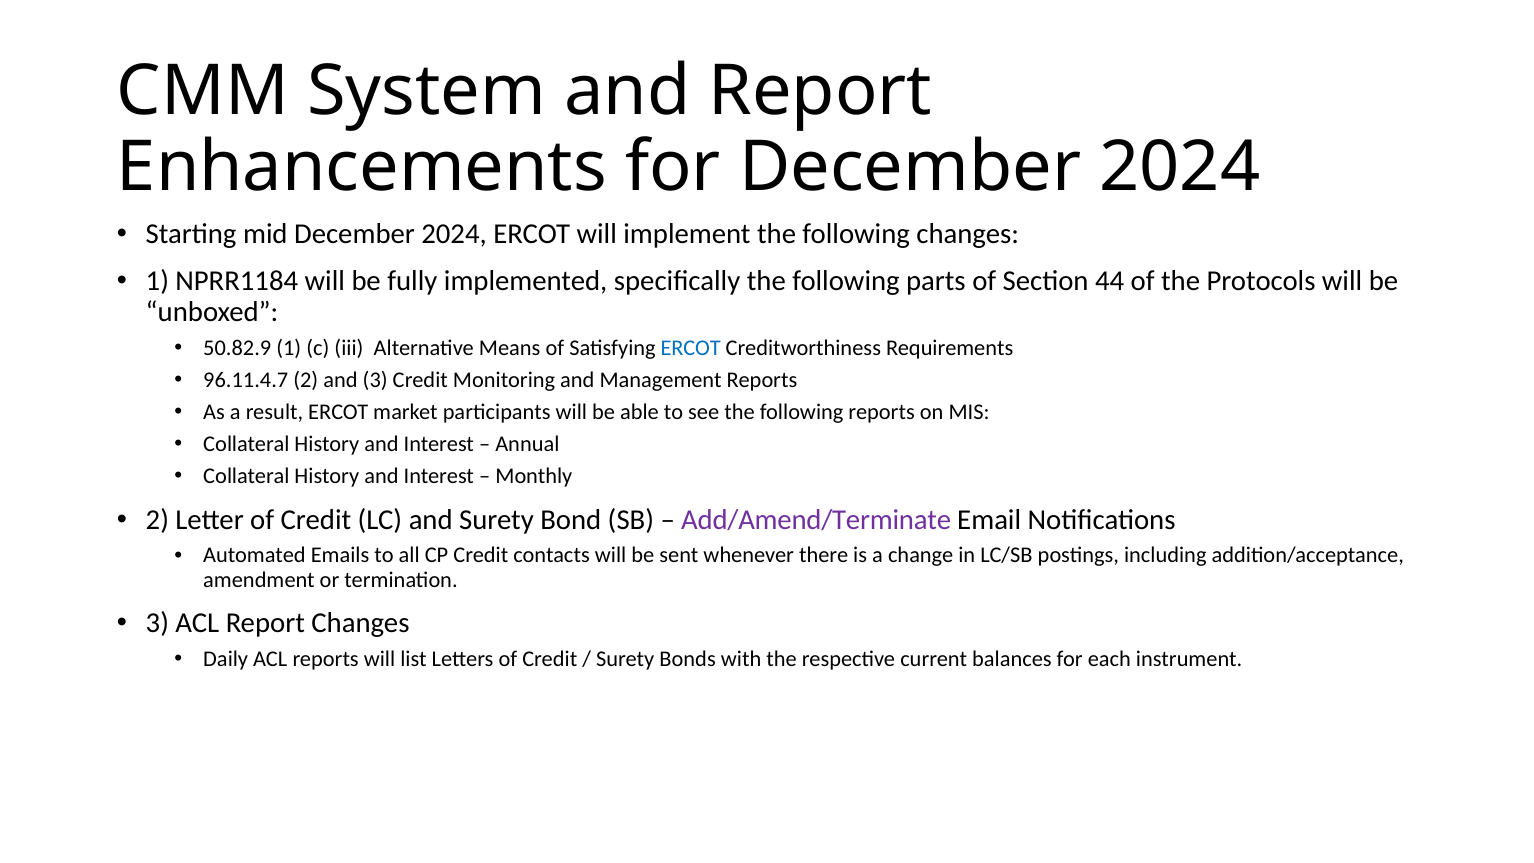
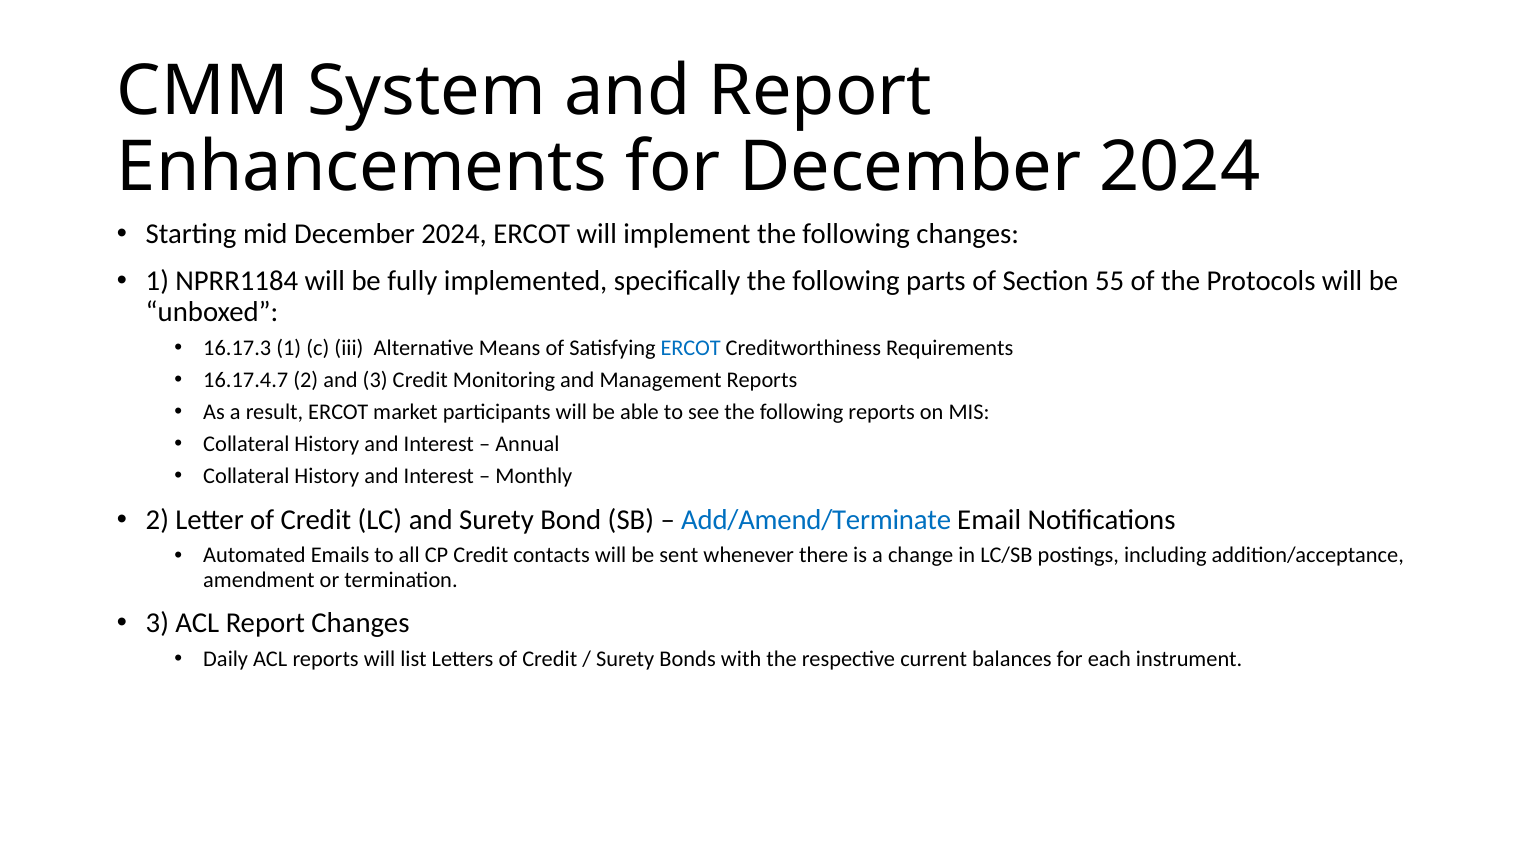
44: 44 -> 55
50.82.9: 50.82.9 -> 16.17.3
96.11.4.7: 96.11.4.7 -> 16.17.4.7
Add/Amend/Terminate colour: purple -> blue
